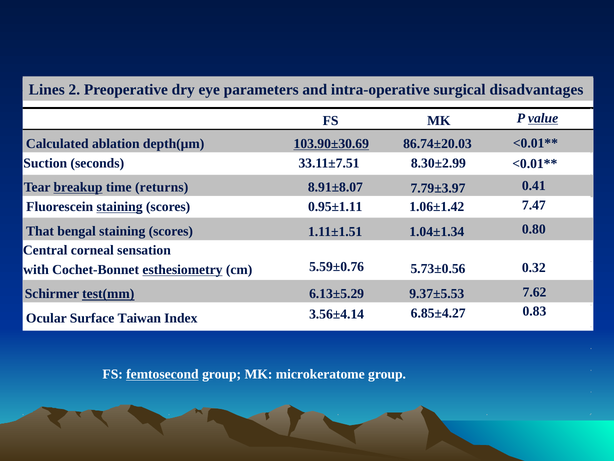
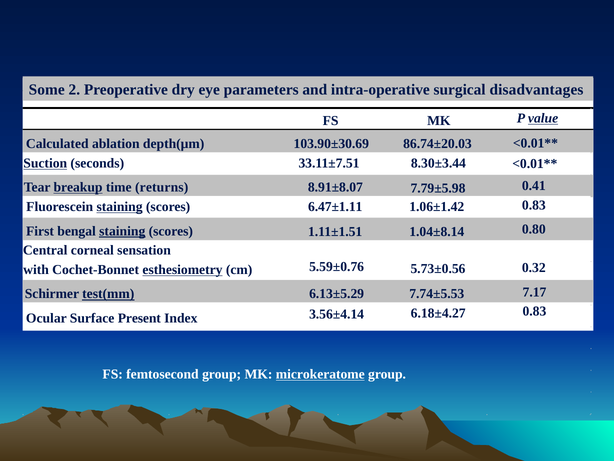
Lines: Lines -> Some
103.90±30.69 underline: present -> none
Suction underline: none -> present
8.30±2.99: 8.30±2.99 -> 8.30±3.44
7.79±3.97: 7.79±3.97 -> 7.79±5.98
7.47 at (534, 205): 7.47 -> 0.83
0.95±1.11: 0.95±1.11 -> 6.47±1.11
That: That -> First
staining at (122, 231) underline: none -> present
1.04±1.34: 1.04±1.34 -> 1.04±8.14
7.62: 7.62 -> 7.17
9.37±5.53: 9.37±5.53 -> 7.74±5.53
Taiwan: Taiwan -> Present
6.85±4.27: 6.85±4.27 -> 6.18±4.27
femtosecond underline: present -> none
microkeratome underline: none -> present
